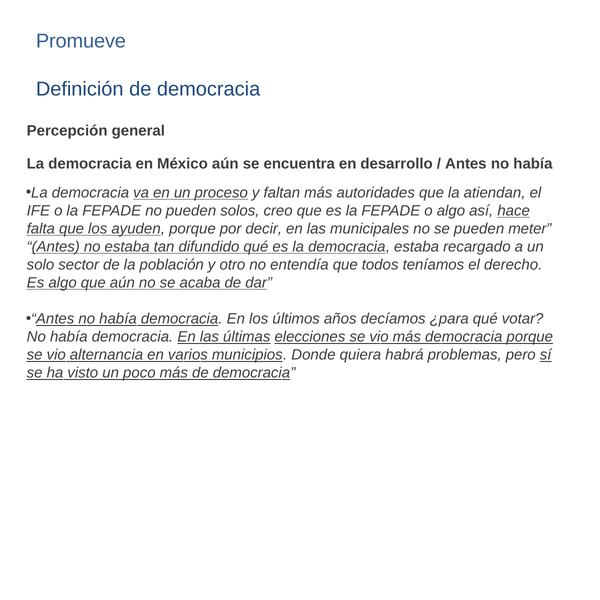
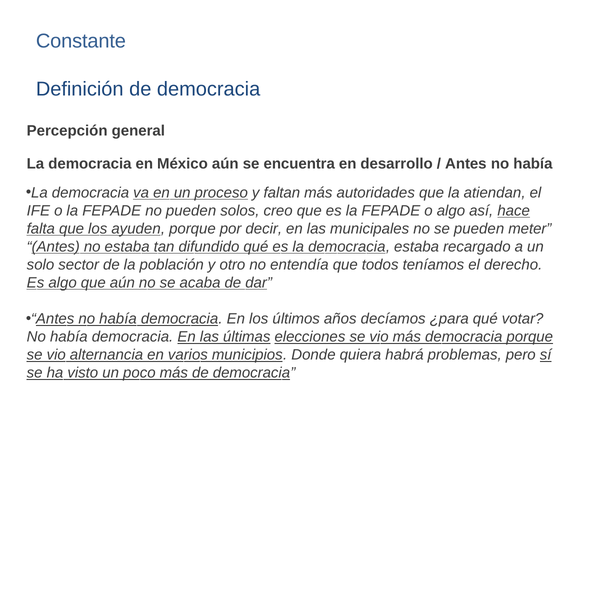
Promueve: Promueve -> Constante
